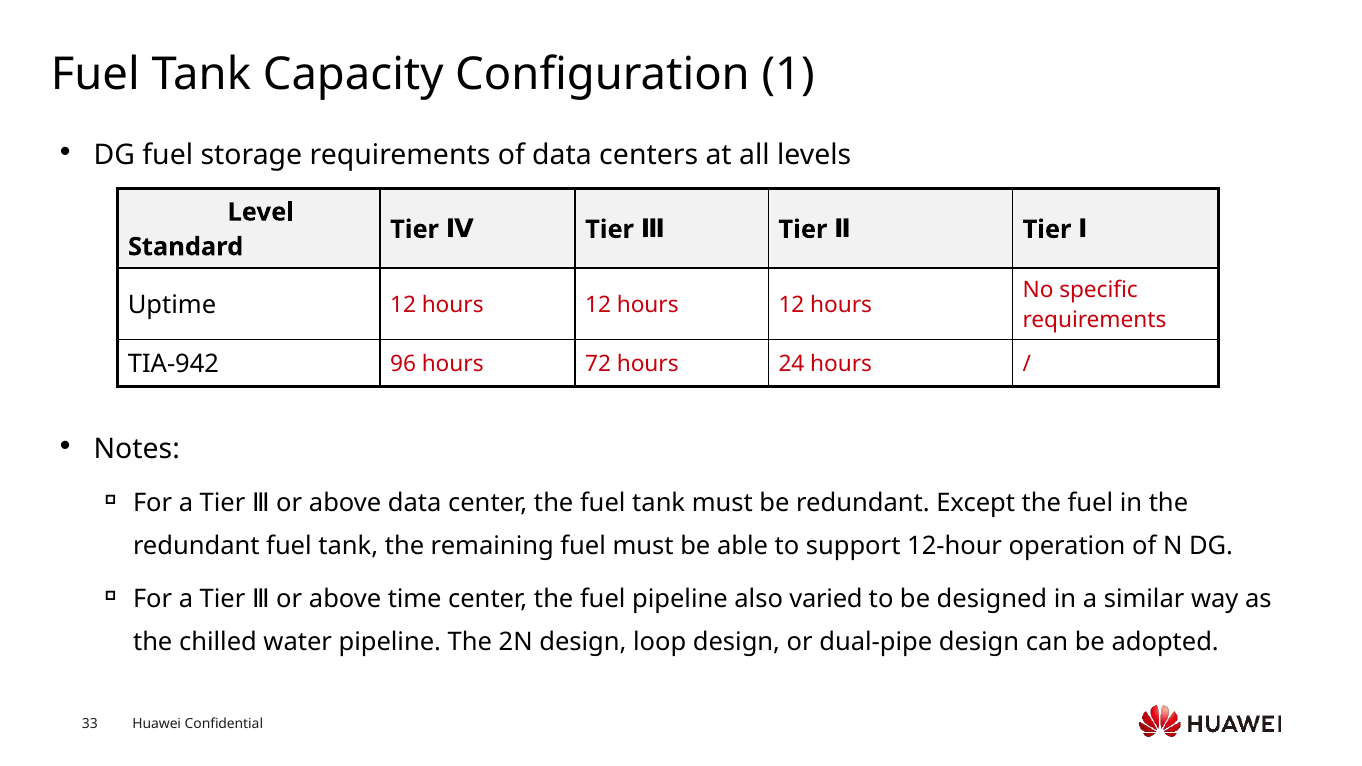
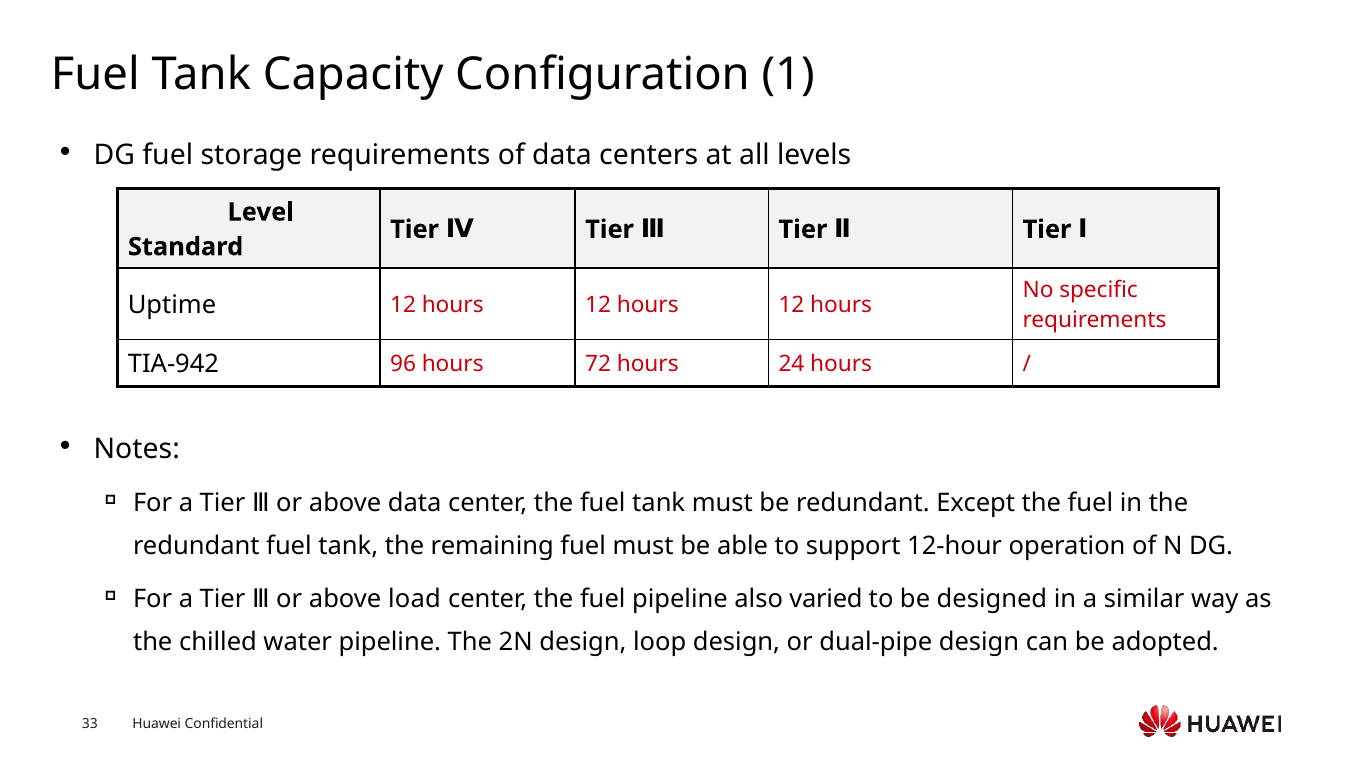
time: time -> load
